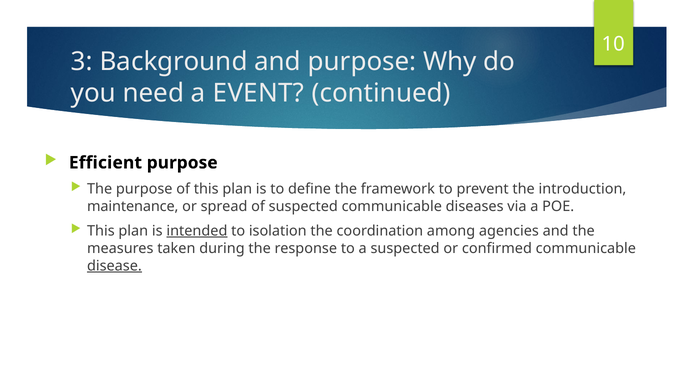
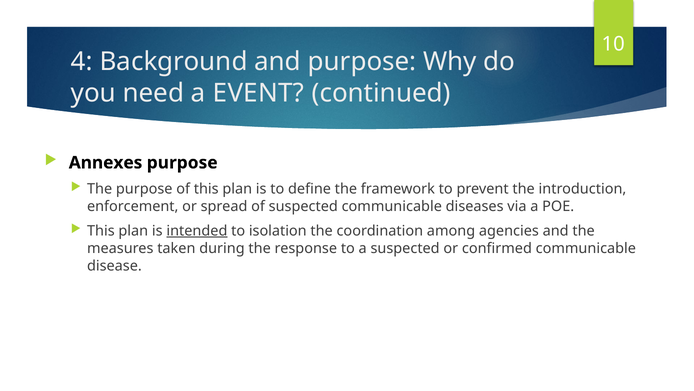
3: 3 -> 4
Efficient: Efficient -> Annexes
maintenance: maintenance -> enforcement
disease underline: present -> none
